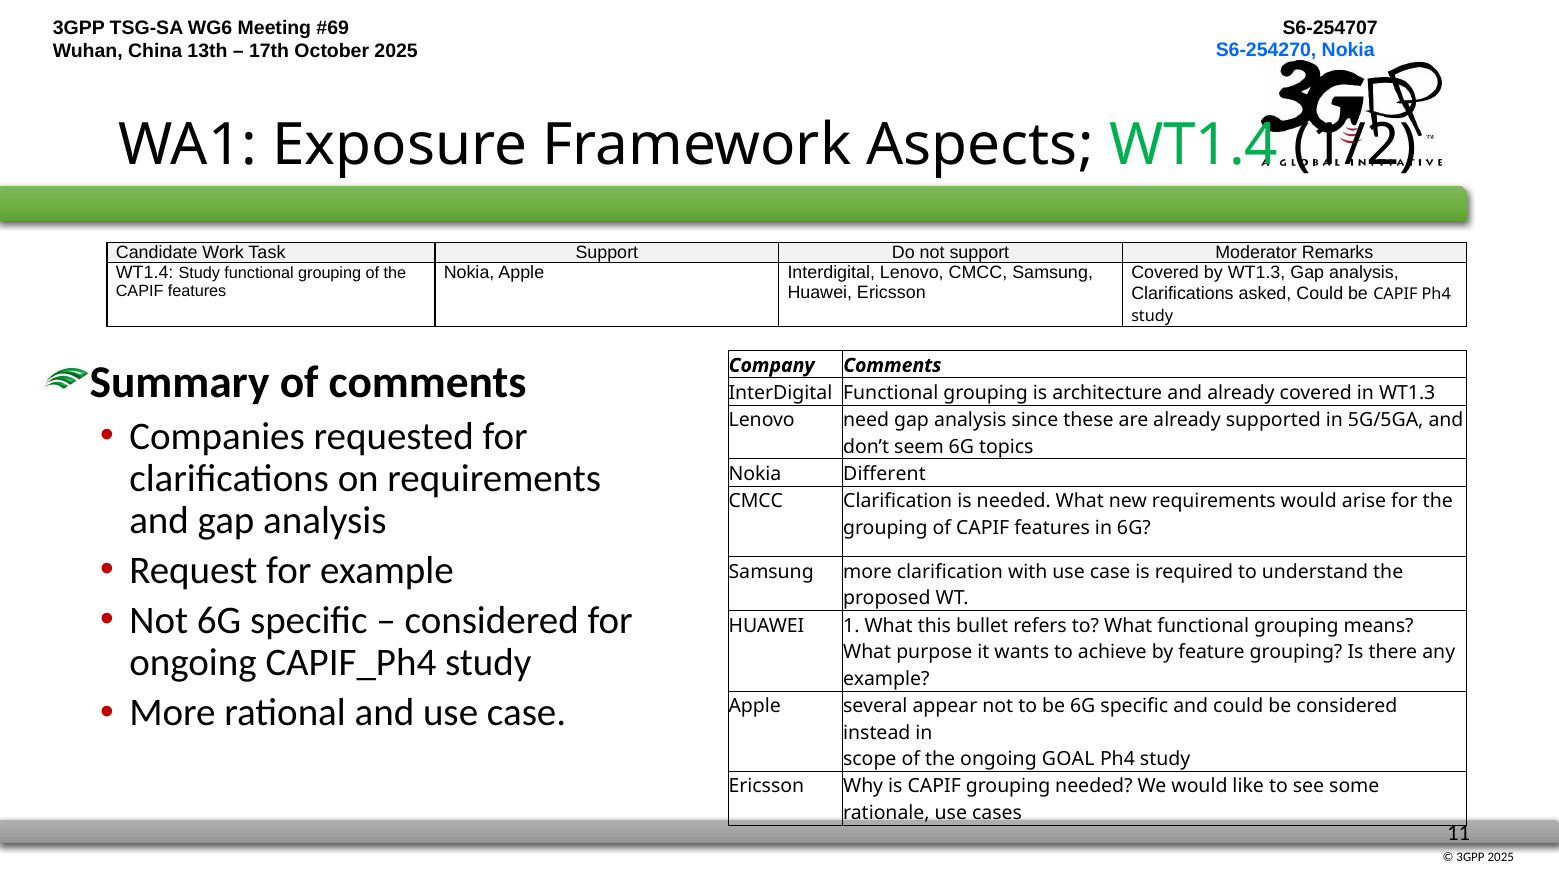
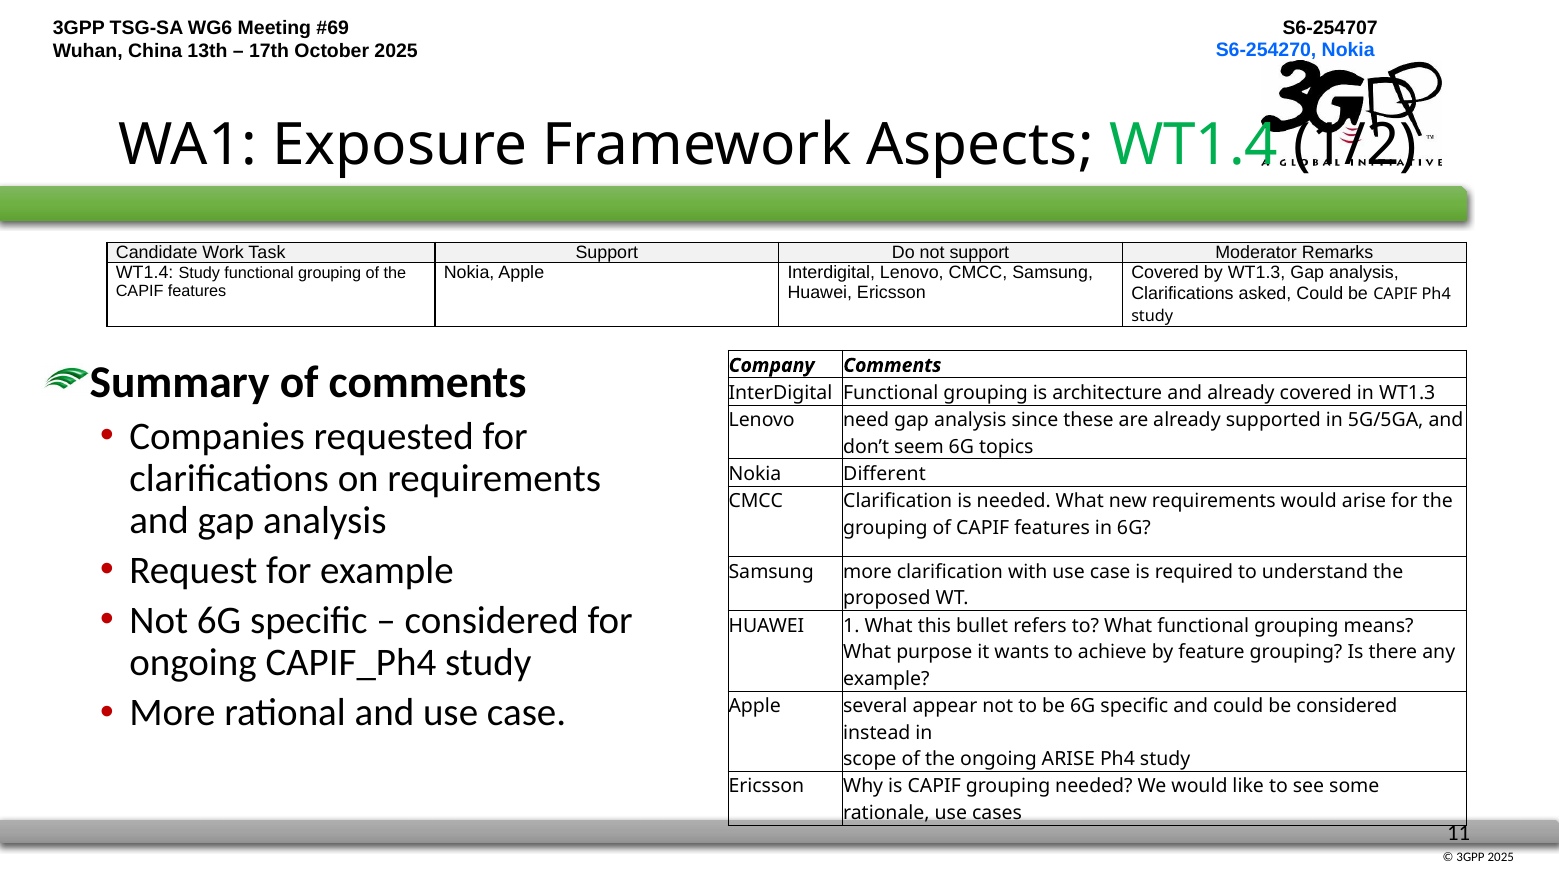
ongoing GOAL: GOAL -> ARISE
